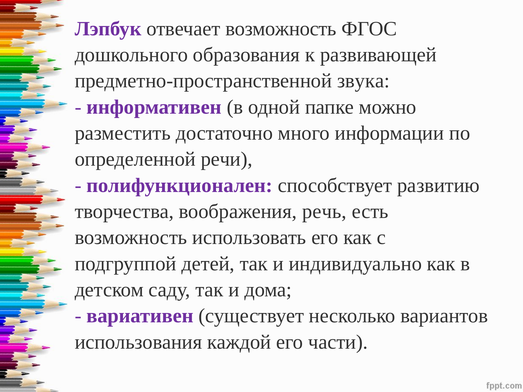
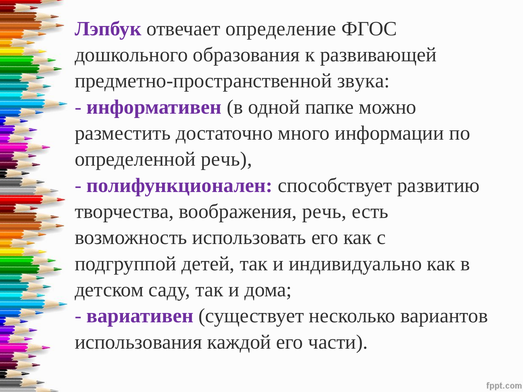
отвечает возможность: возможность -> определение
определенной речи: речи -> речь
